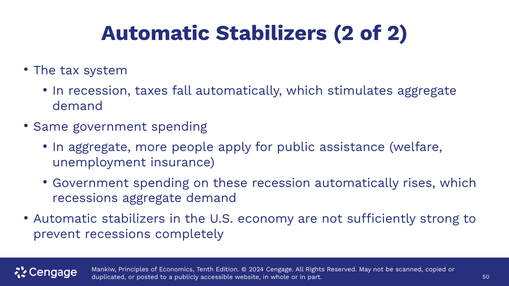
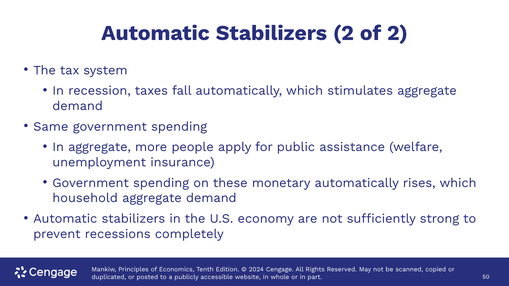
these recession: recession -> monetary
recessions at (85, 198): recessions -> household
